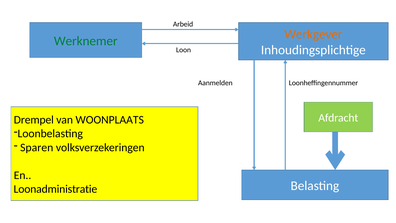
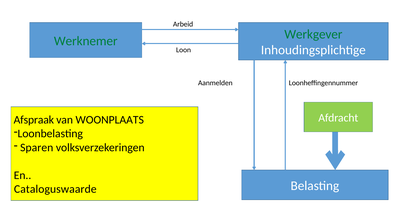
Werkgever colour: orange -> green
Drempel: Drempel -> Afspraak
Loonadministratie: Loonadministratie -> Cataloguswaarde
